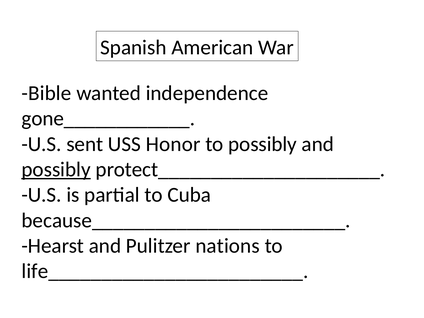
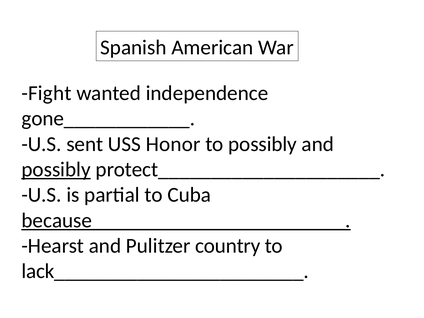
Bible: Bible -> Fight
because________________________ underline: none -> present
nations: nations -> country
life________________________: life________________________ -> lack________________________
